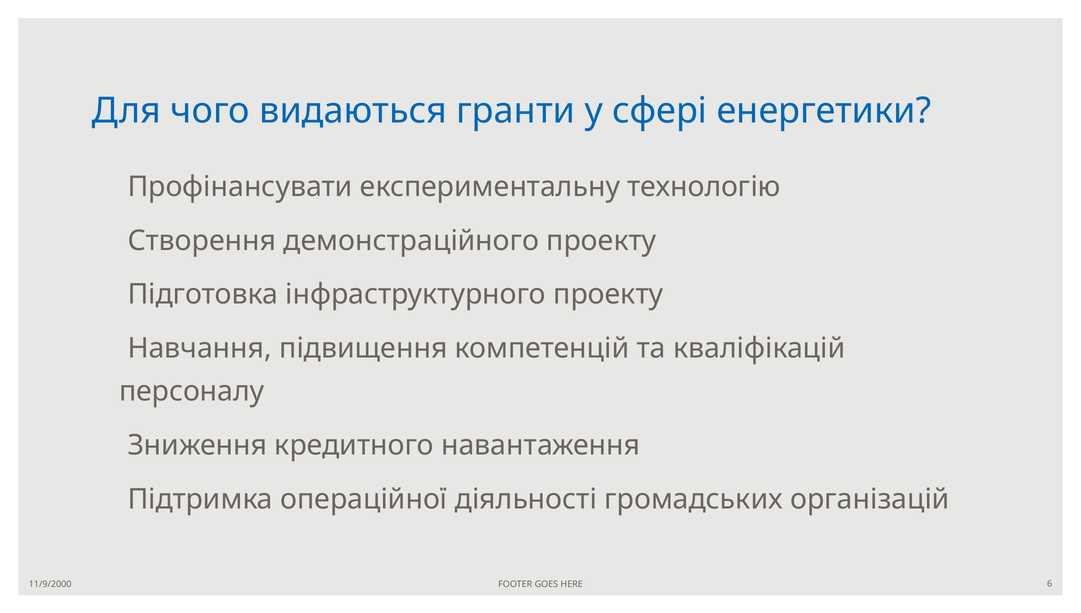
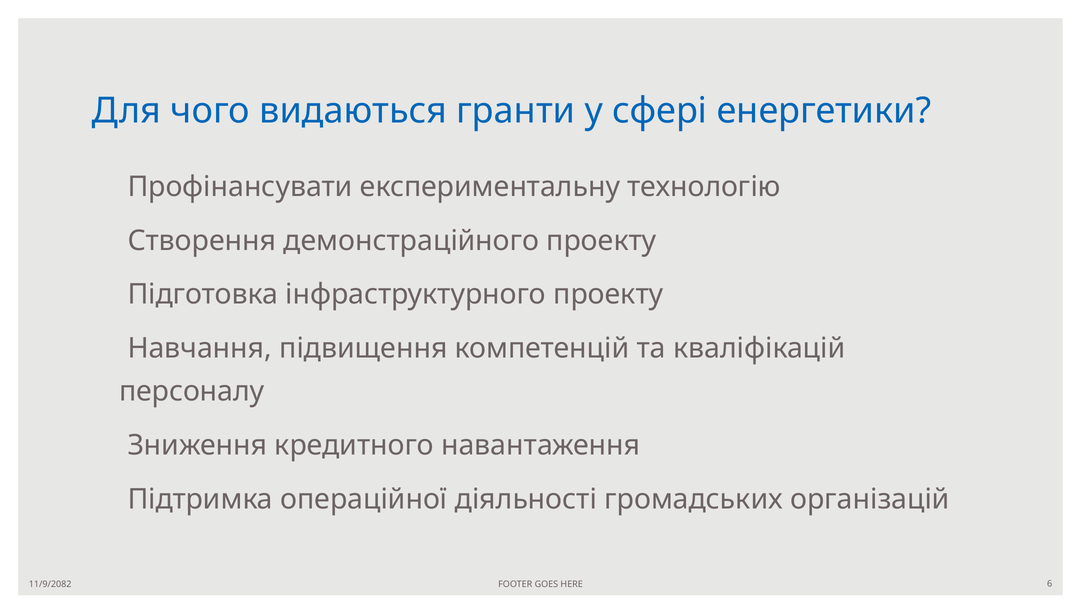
11/9/2000: 11/9/2000 -> 11/9/2082
